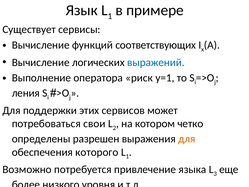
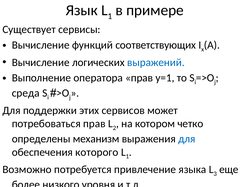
оператора риск: риск -> прав
ления: ления -> среда
потребоваться свои: свои -> прав
разрешен: разрешен -> механизм
для at (187, 139) colour: orange -> blue
